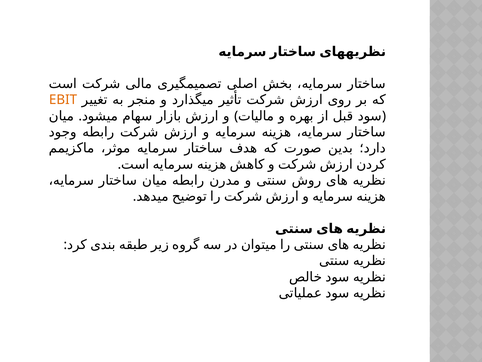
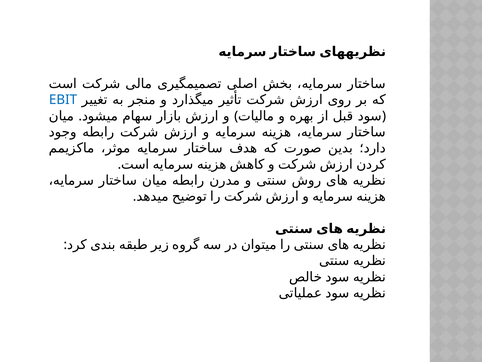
EBIT colour: orange -> blue
